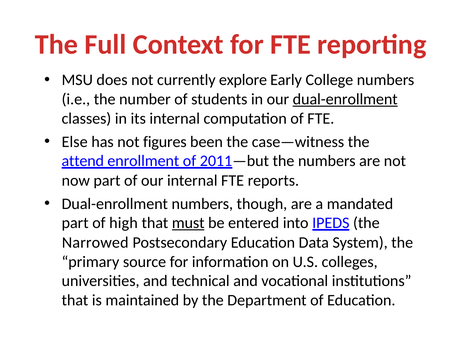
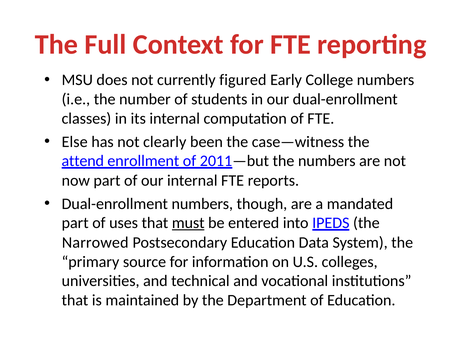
explore: explore -> figured
dual-enrollment at (345, 99) underline: present -> none
figures: figures -> clearly
high: high -> uses
